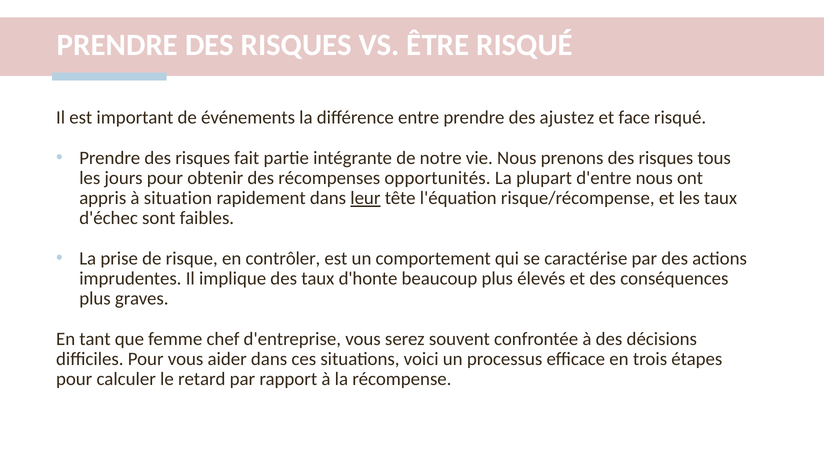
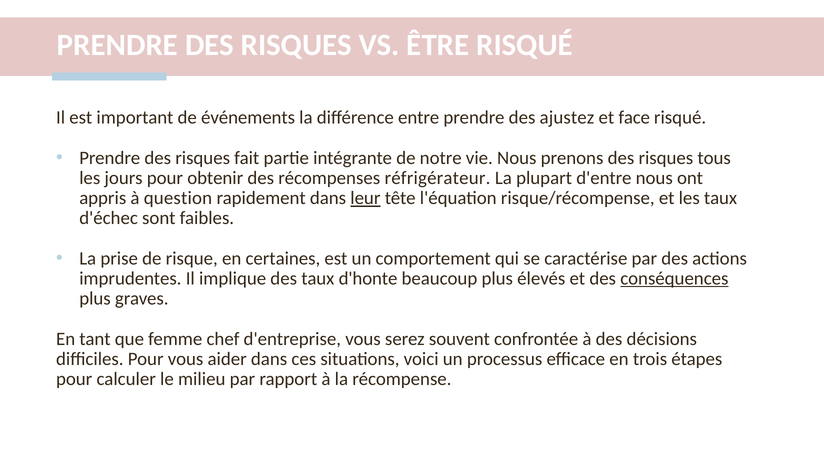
opportunités: opportunités -> réfrigérateur
situation: situation -> question
contrôler: contrôler -> certaines
conséquences underline: none -> present
retard: retard -> milieu
